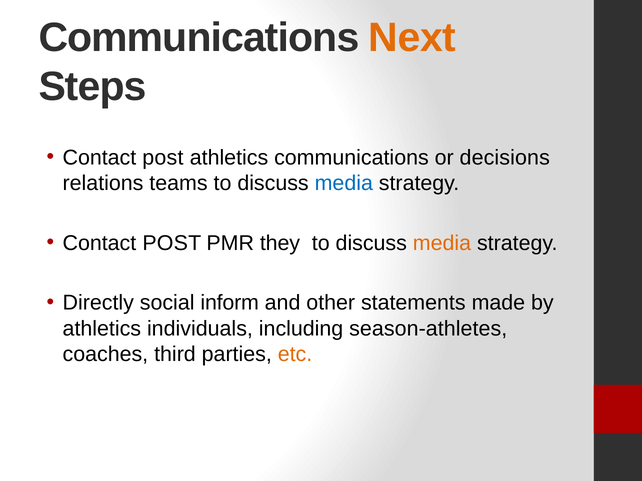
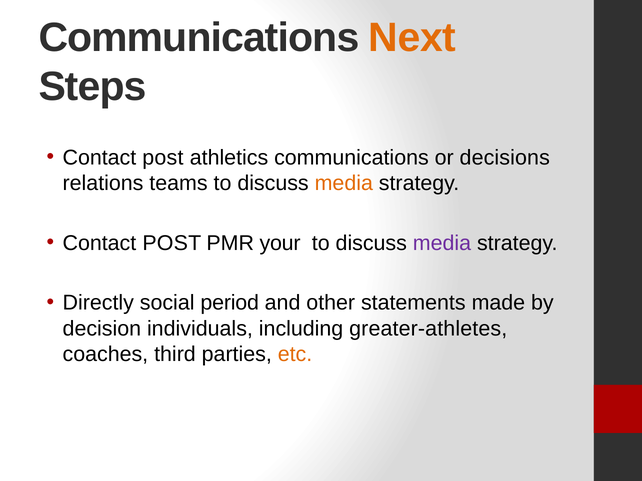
media at (344, 183) colour: blue -> orange
they: they -> your
media at (442, 243) colour: orange -> purple
inform: inform -> period
athletics at (102, 329): athletics -> decision
season-athletes: season-athletes -> greater-athletes
